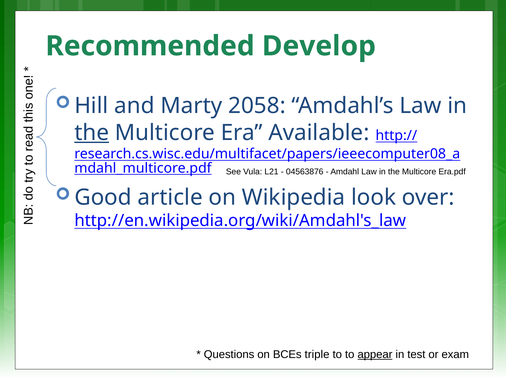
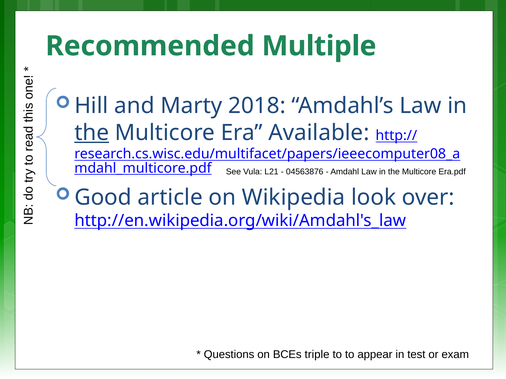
Develop: Develop -> Multiple
2058: 2058 -> 2018
appear underline: present -> none
